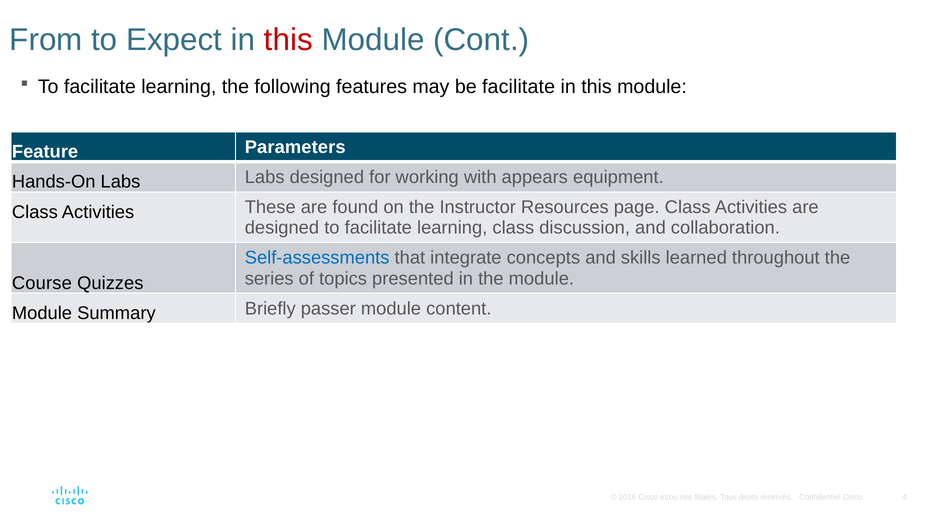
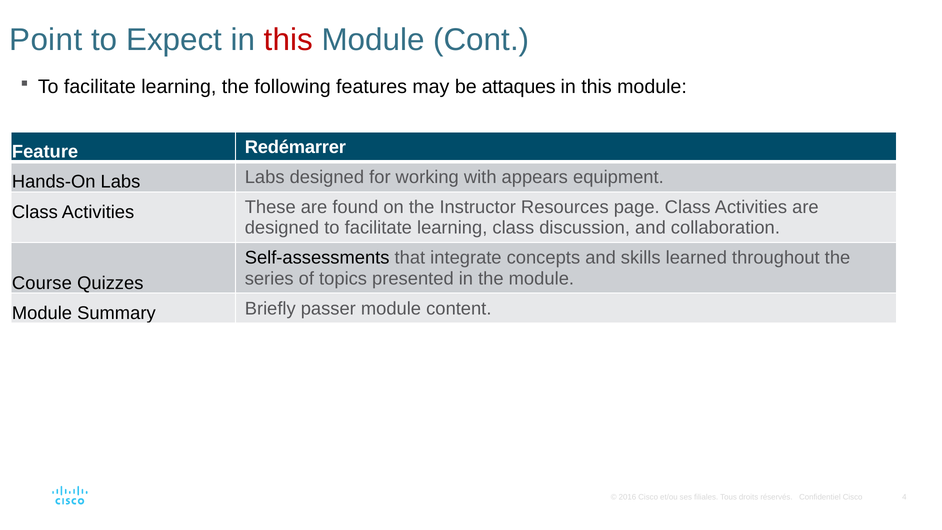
From: From -> Point
be facilitate: facilitate -> attaques
Parameters: Parameters -> Redémarrer
Self-assessments colour: blue -> black
